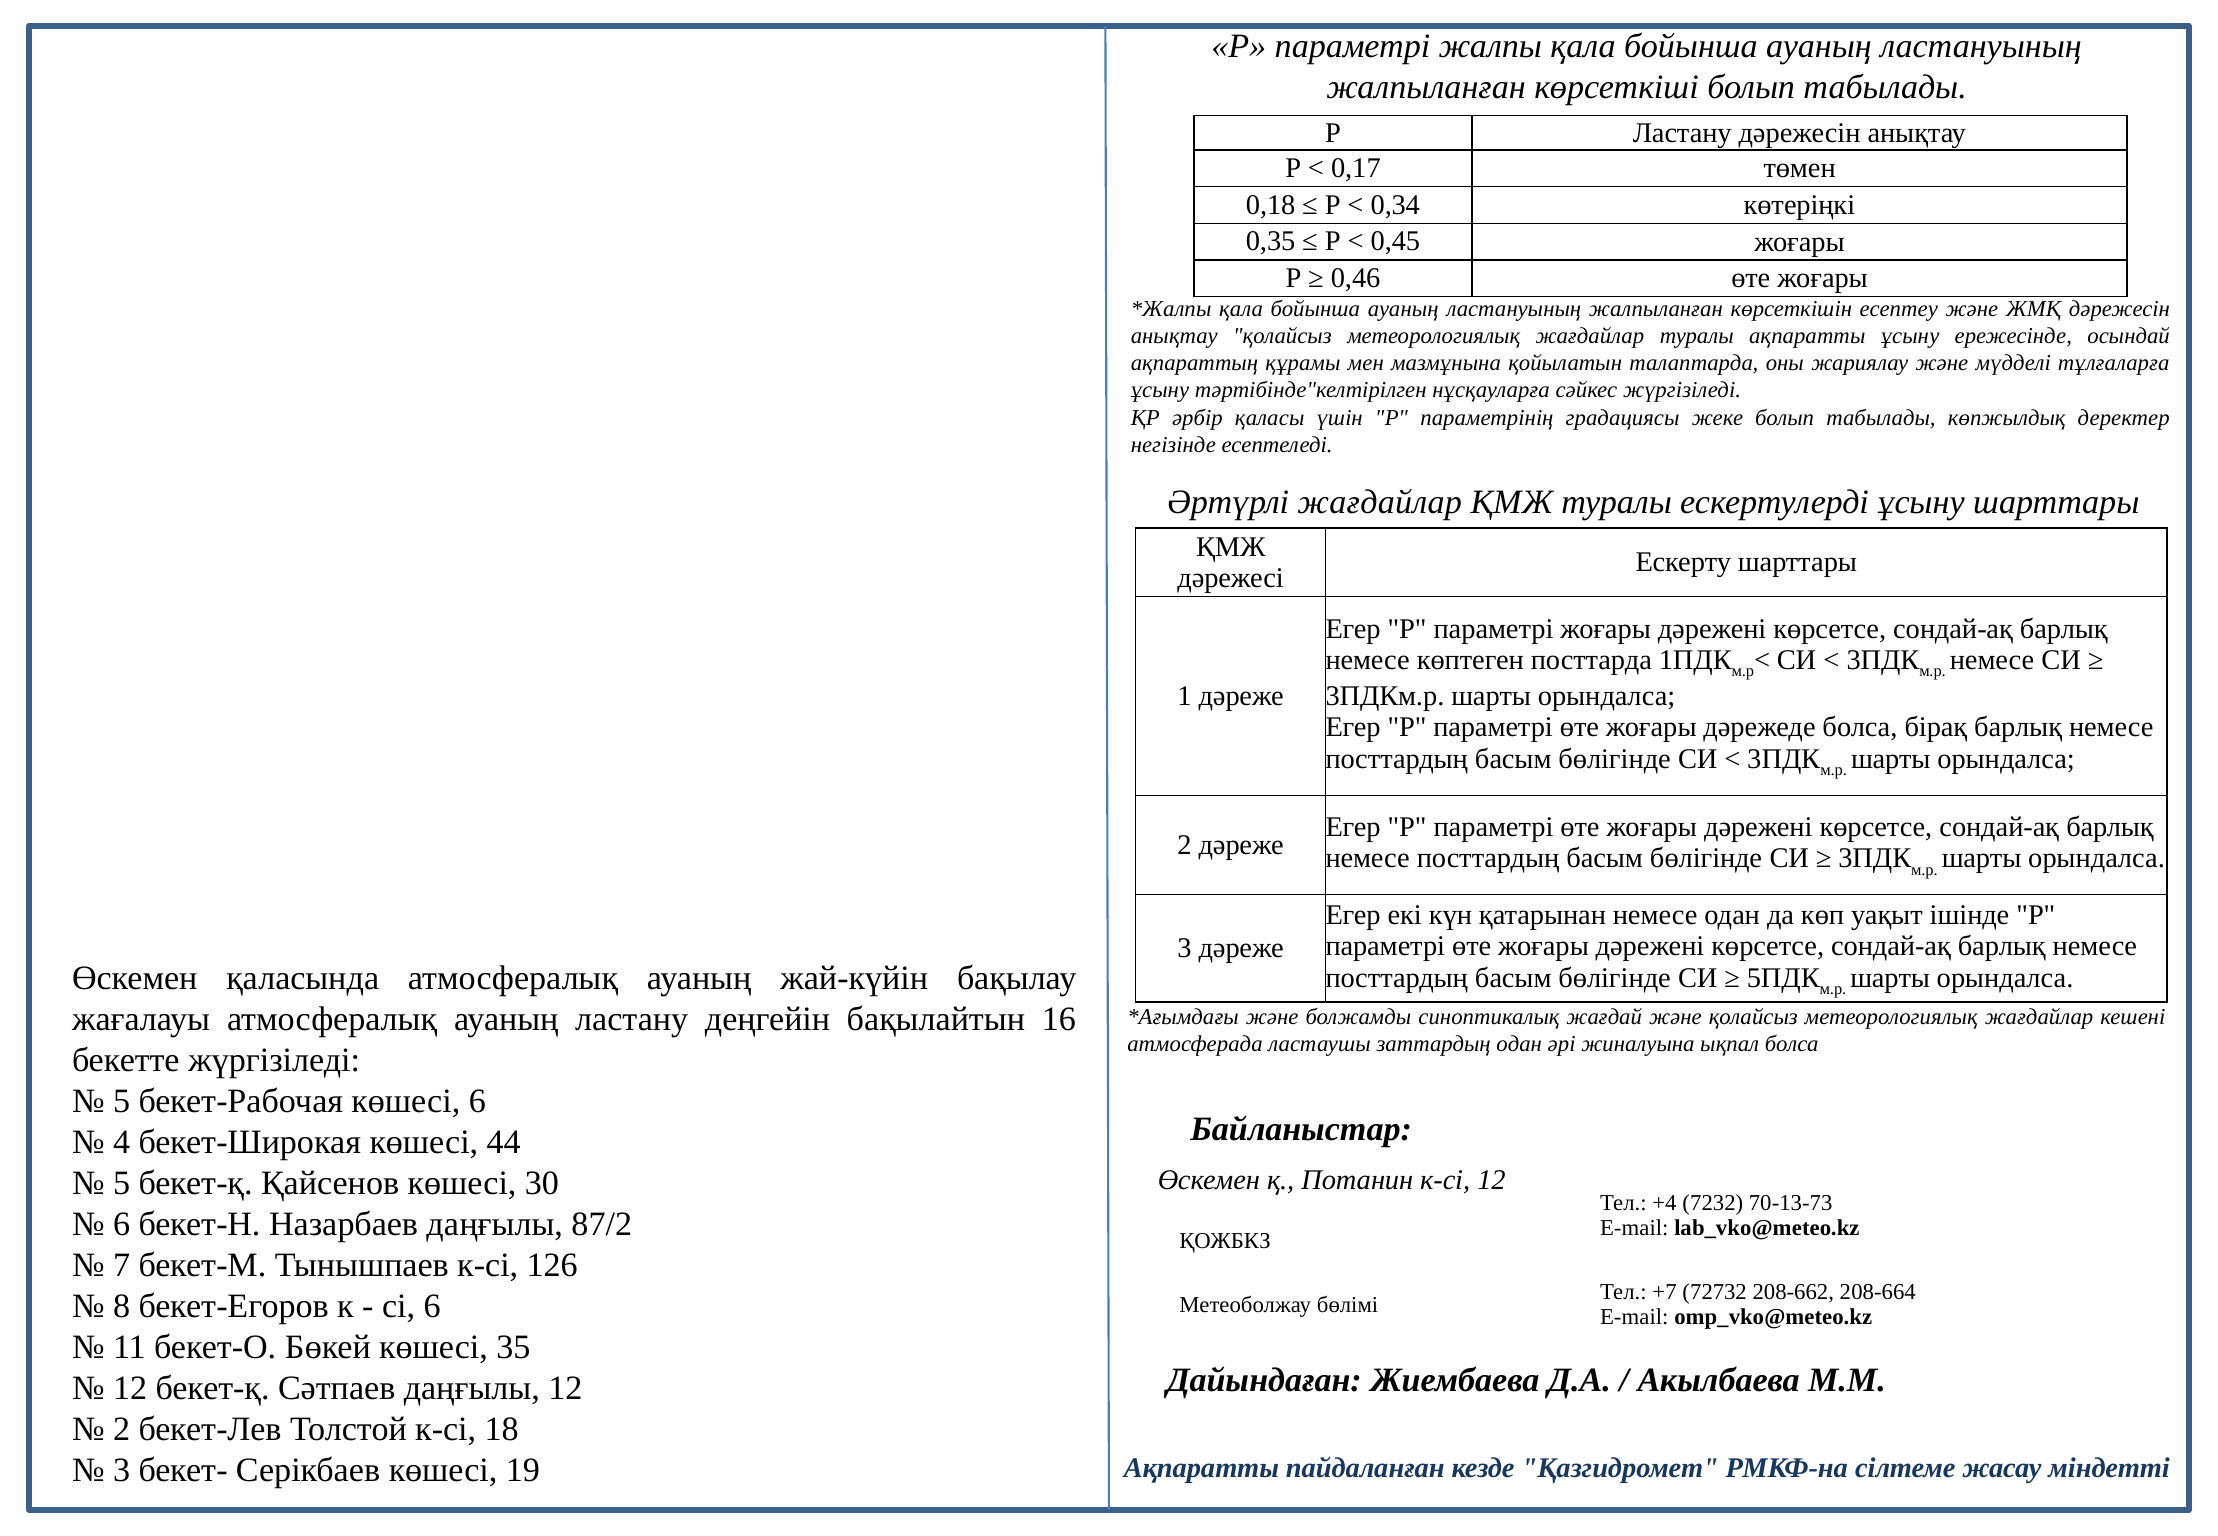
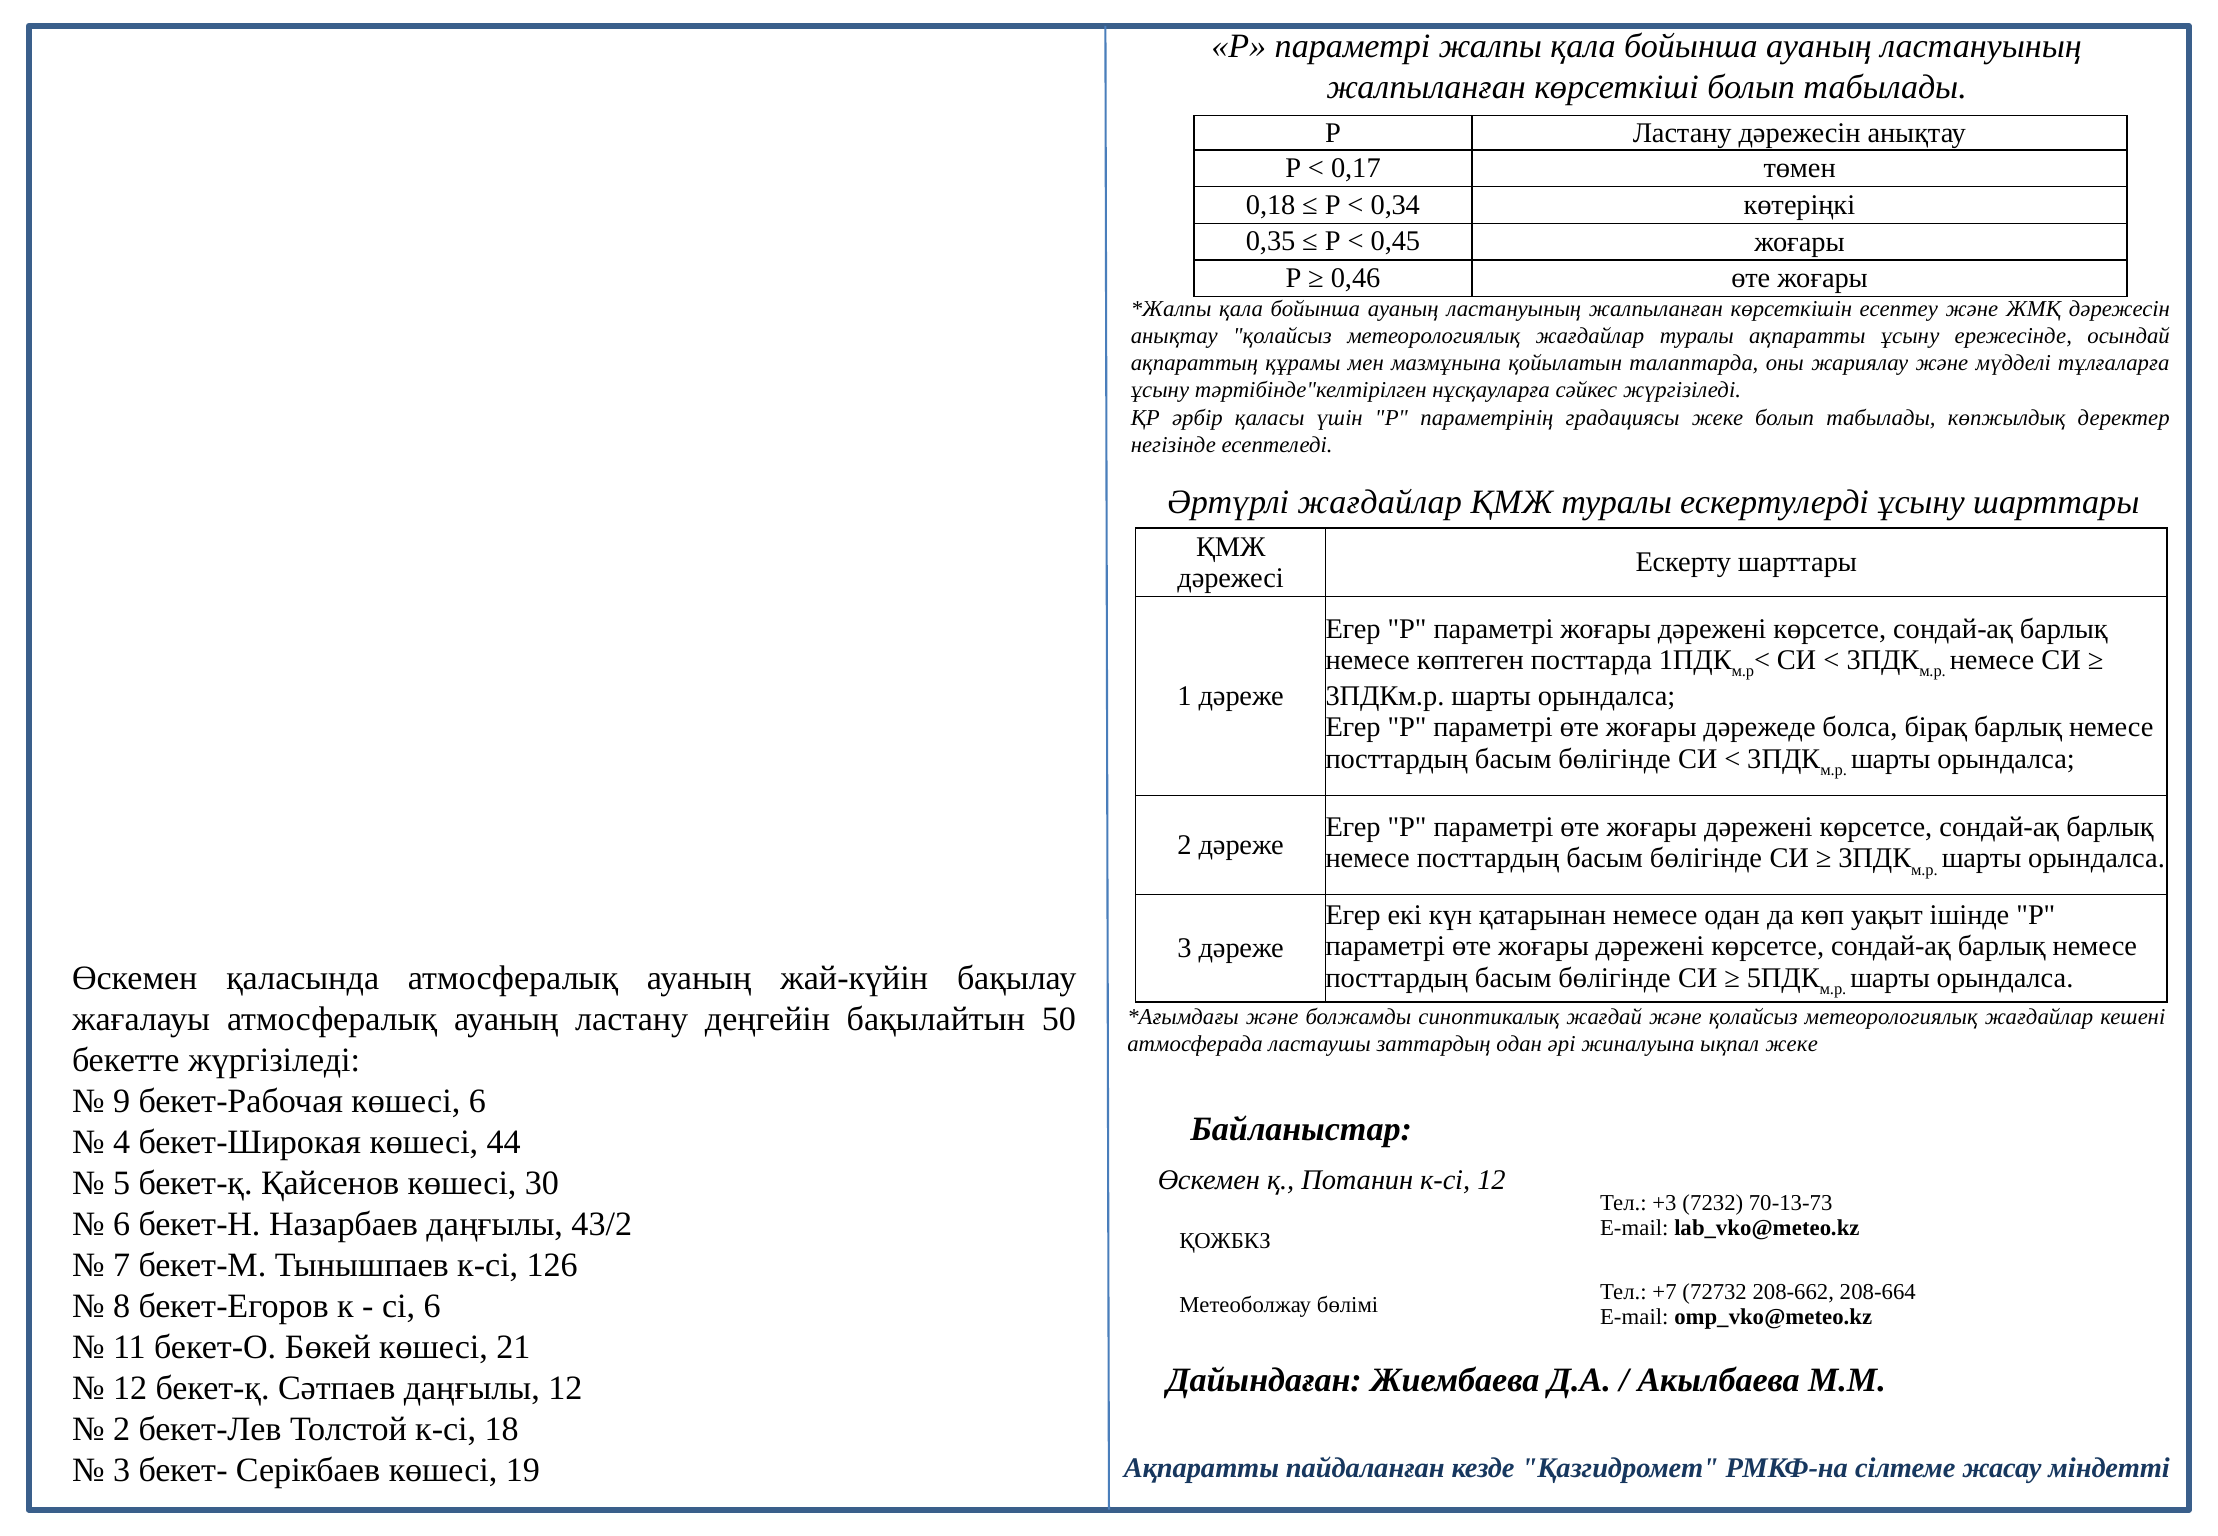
16: 16 -> 50
ықпал болса: болса -> жеке
5 at (122, 1101): 5 -> 9
+4: +4 -> +3
87/2: 87/2 -> 43/2
35: 35 -> 21
